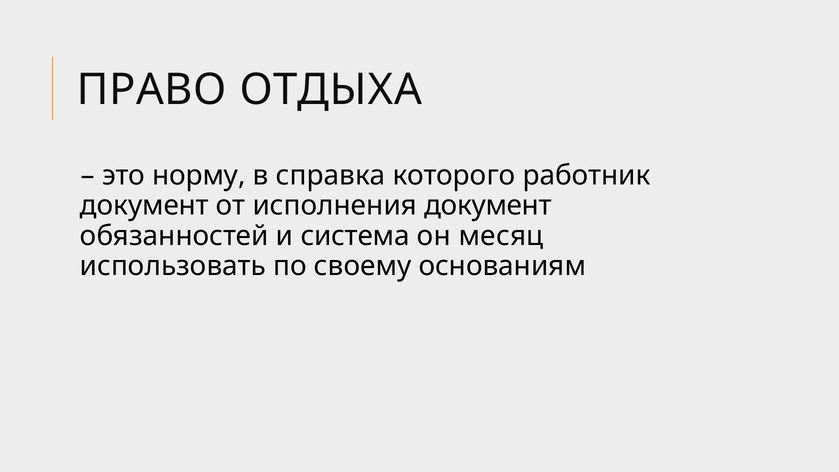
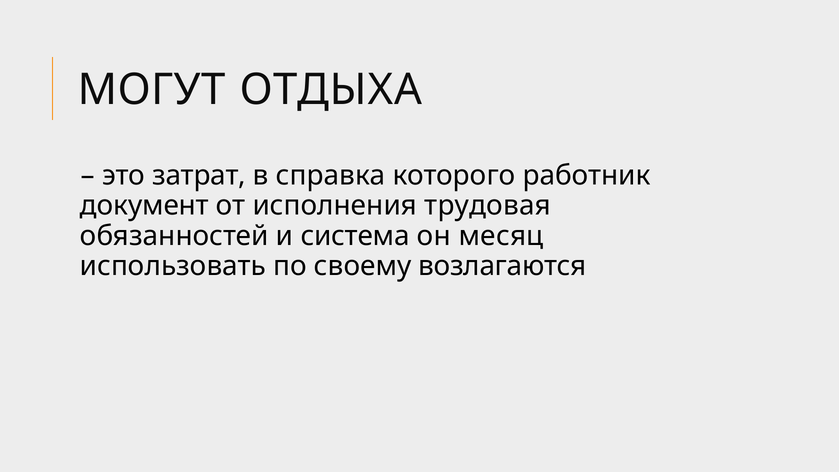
ПРАВО: ПРАВО -> МОГУТ
норму: норму -> затрат
исполнения документ: документ -> трудовая
основаниям: основаниям -> возлагаются
